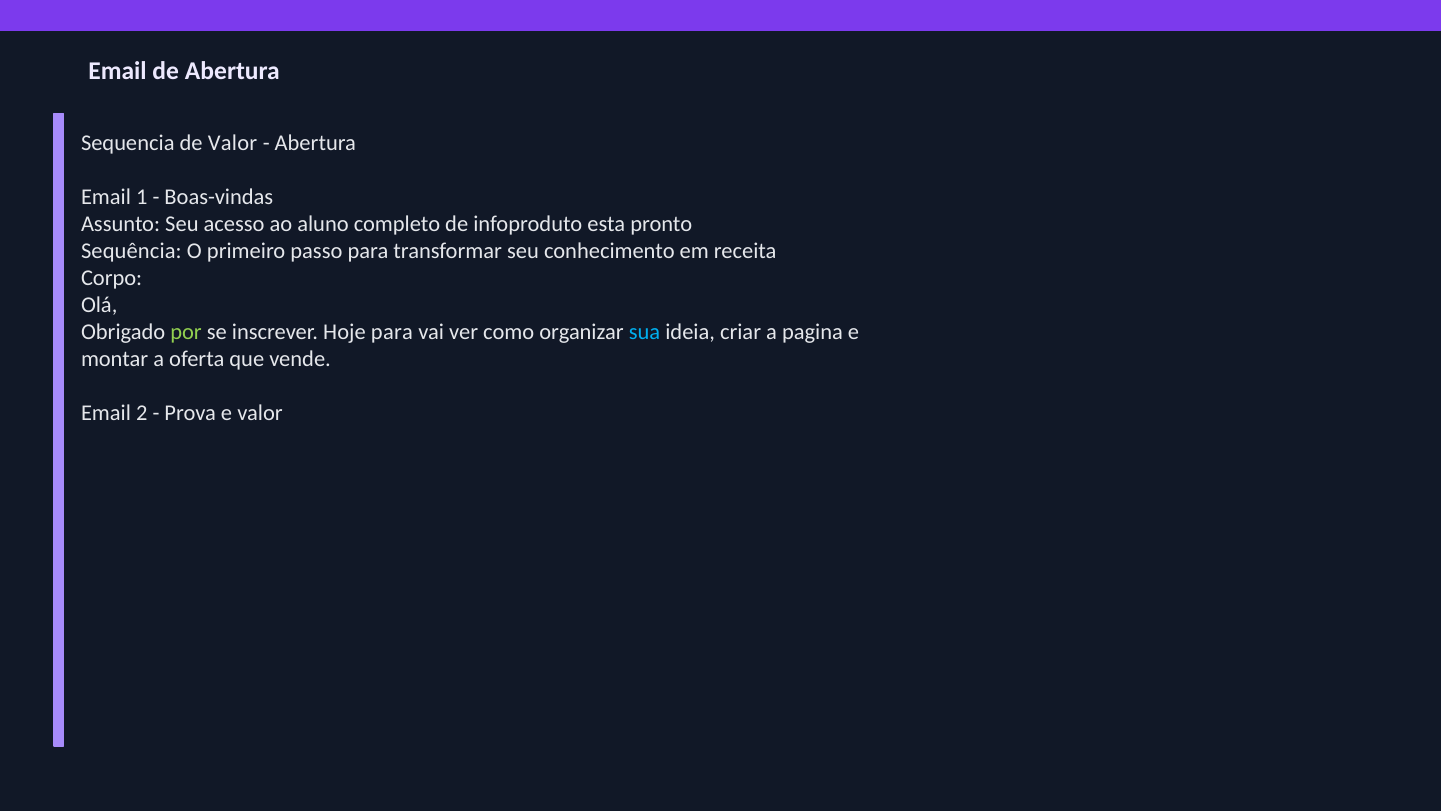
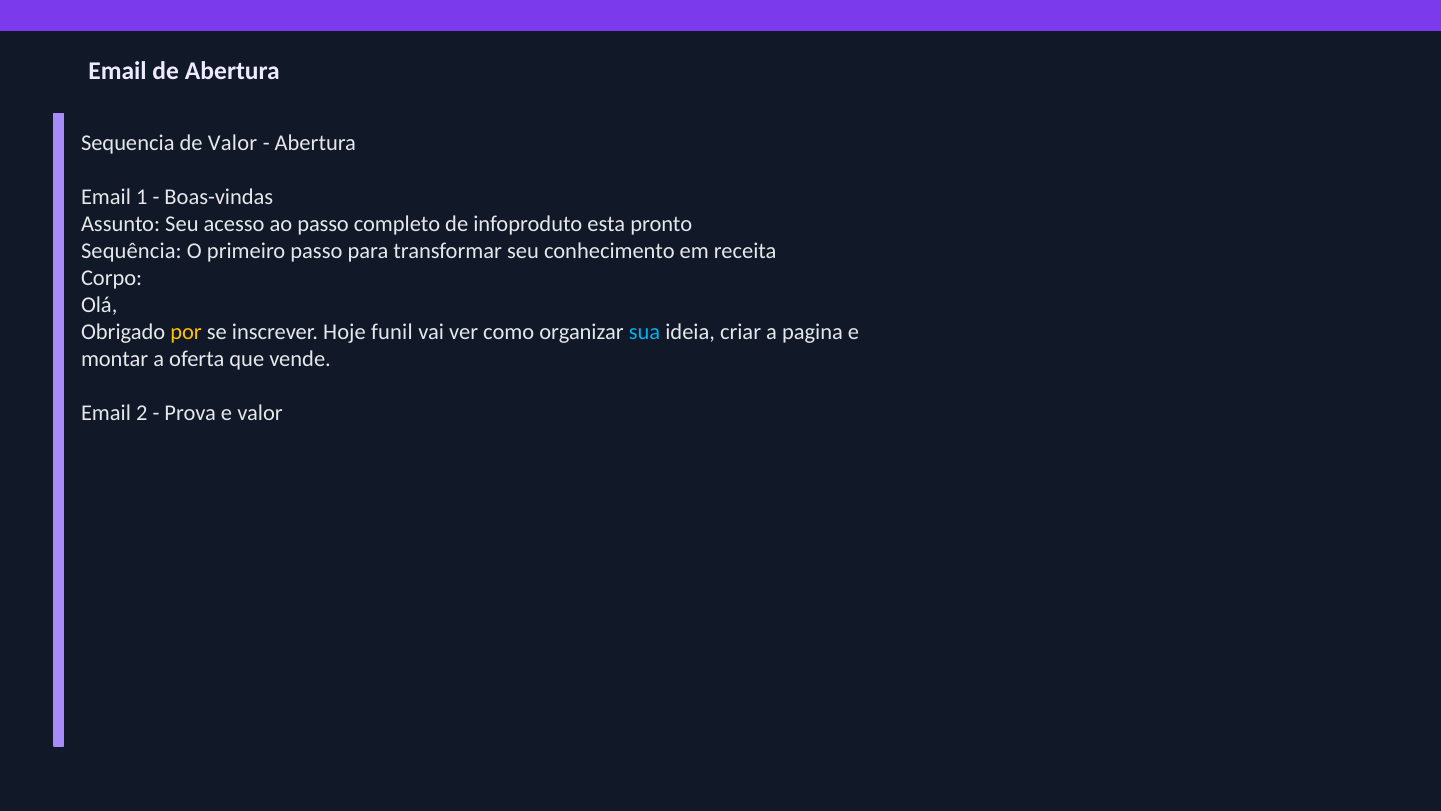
ao aluno: aluno -> passo
por colour: light green -> yellow
Hoje para: para -> funil
